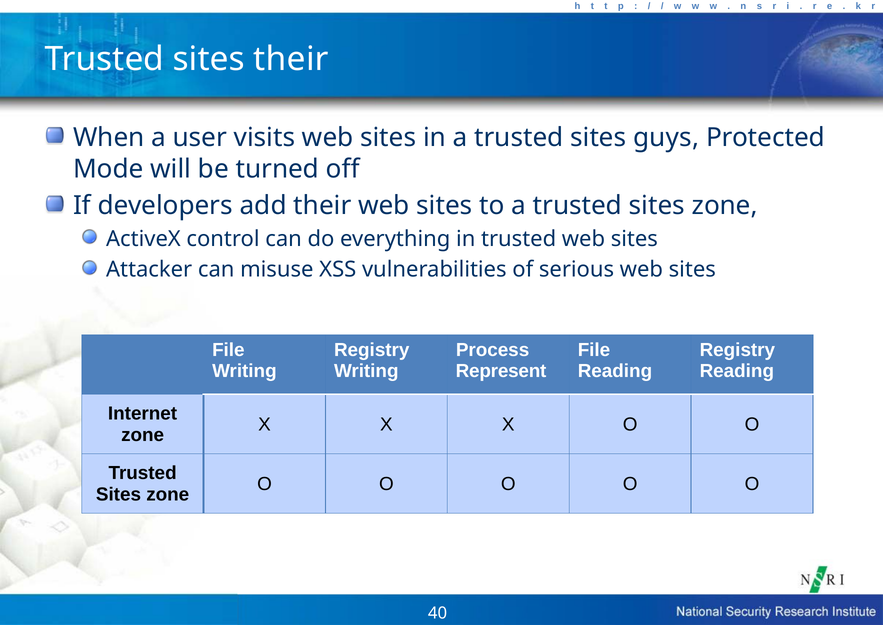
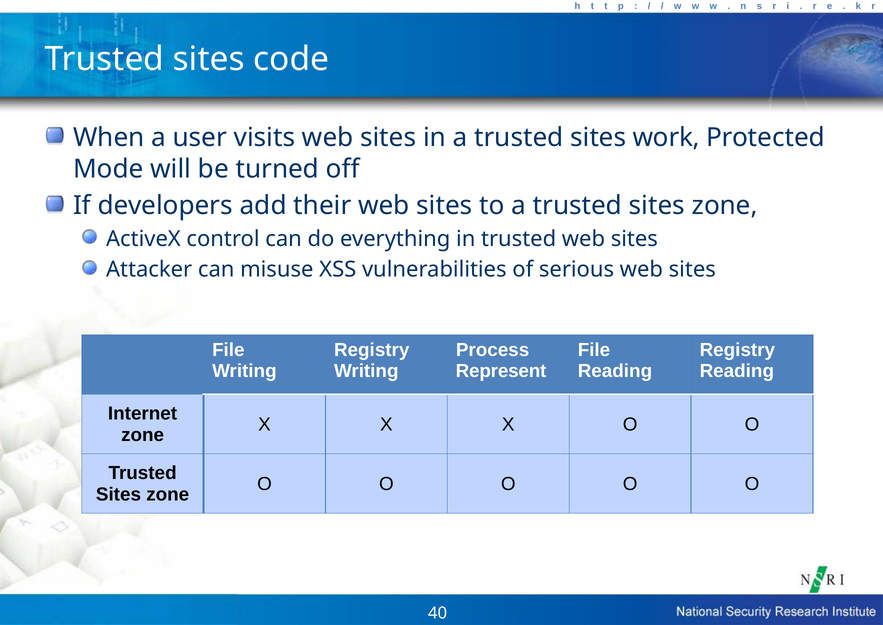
sites their: their -> code
guys: guys -> work
